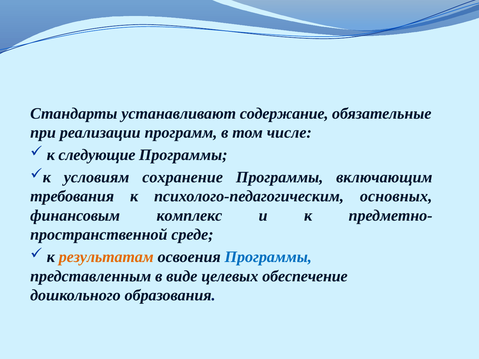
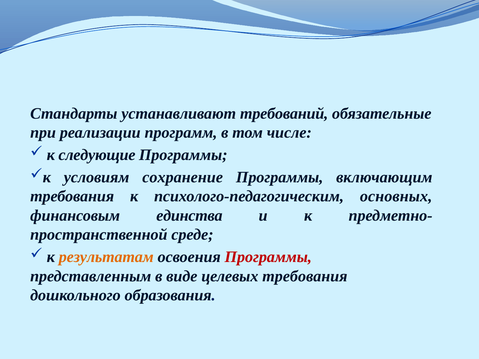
содержание: содержание -> требований
комплекс: комплекс -> единства
Программы at (268, 257) colour: blue -> red
целевых обеспечение: обеспечение -> требования
